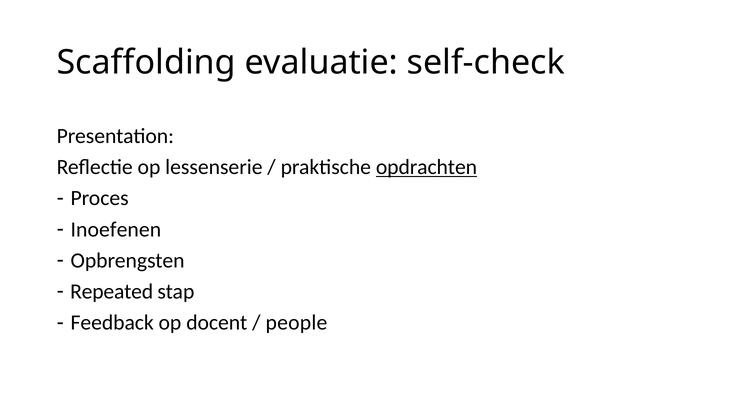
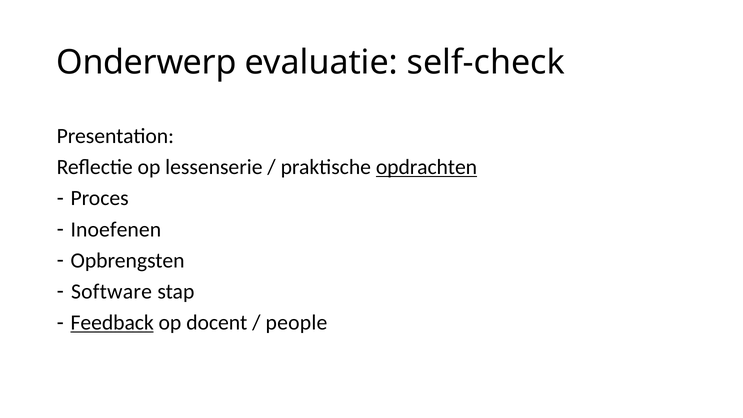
Scaffolding: Scaffolding -> Onderwerp
Repeated: Repeated -> Software
Feedback underline: none -> present
